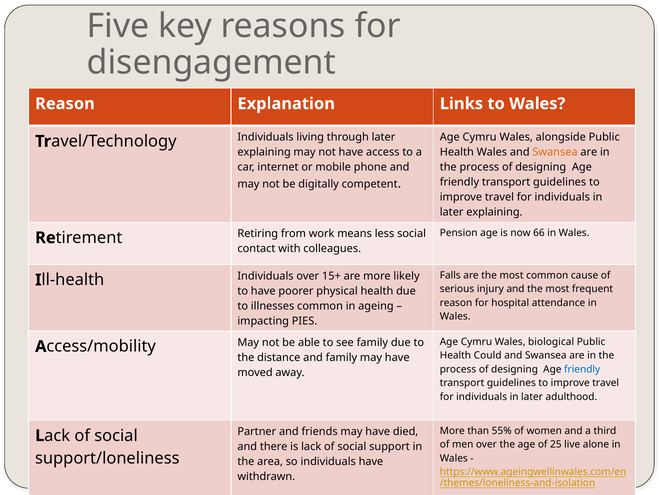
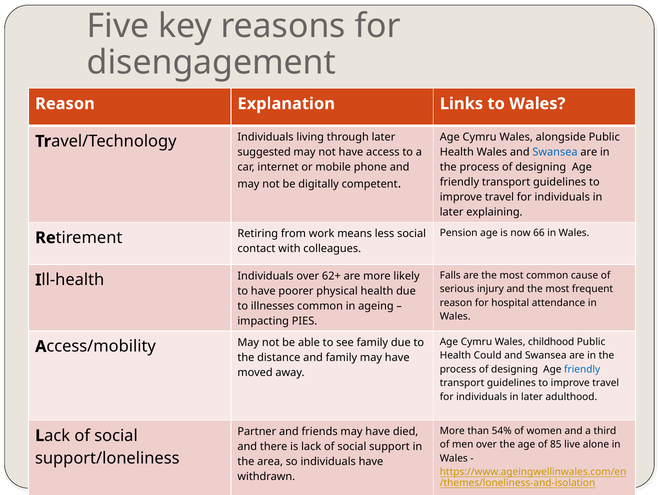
explaining at (264, 152): explaining -> suggested
Swansea at (555, 152) colour: orange -> blue
15+: 15+ -> 62+
biological: biological -> childhood
55%: 55% -> 54%
25: 25 -> 85
